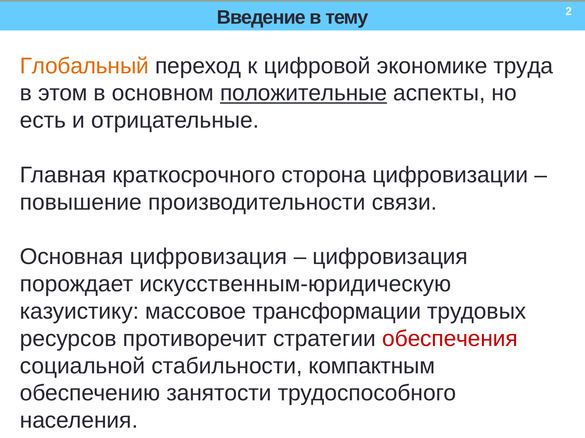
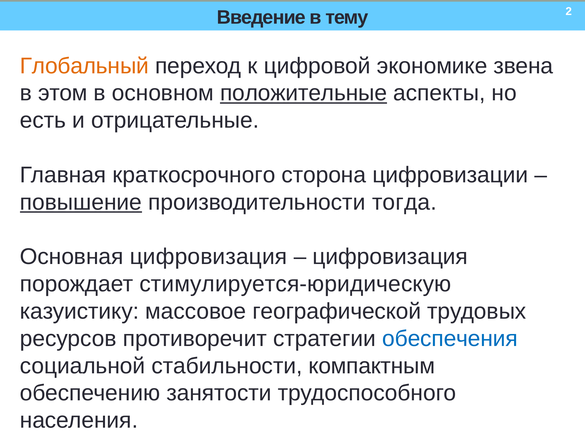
труда: труда -> звена
повышение underline: none -> present
связи: связи -> тогда
искусственным-юридическую: искусственным-юридическую -> стимулируется-юридическую
трансформации: трансформации -> географической
обеспечения colour: red -> blue
